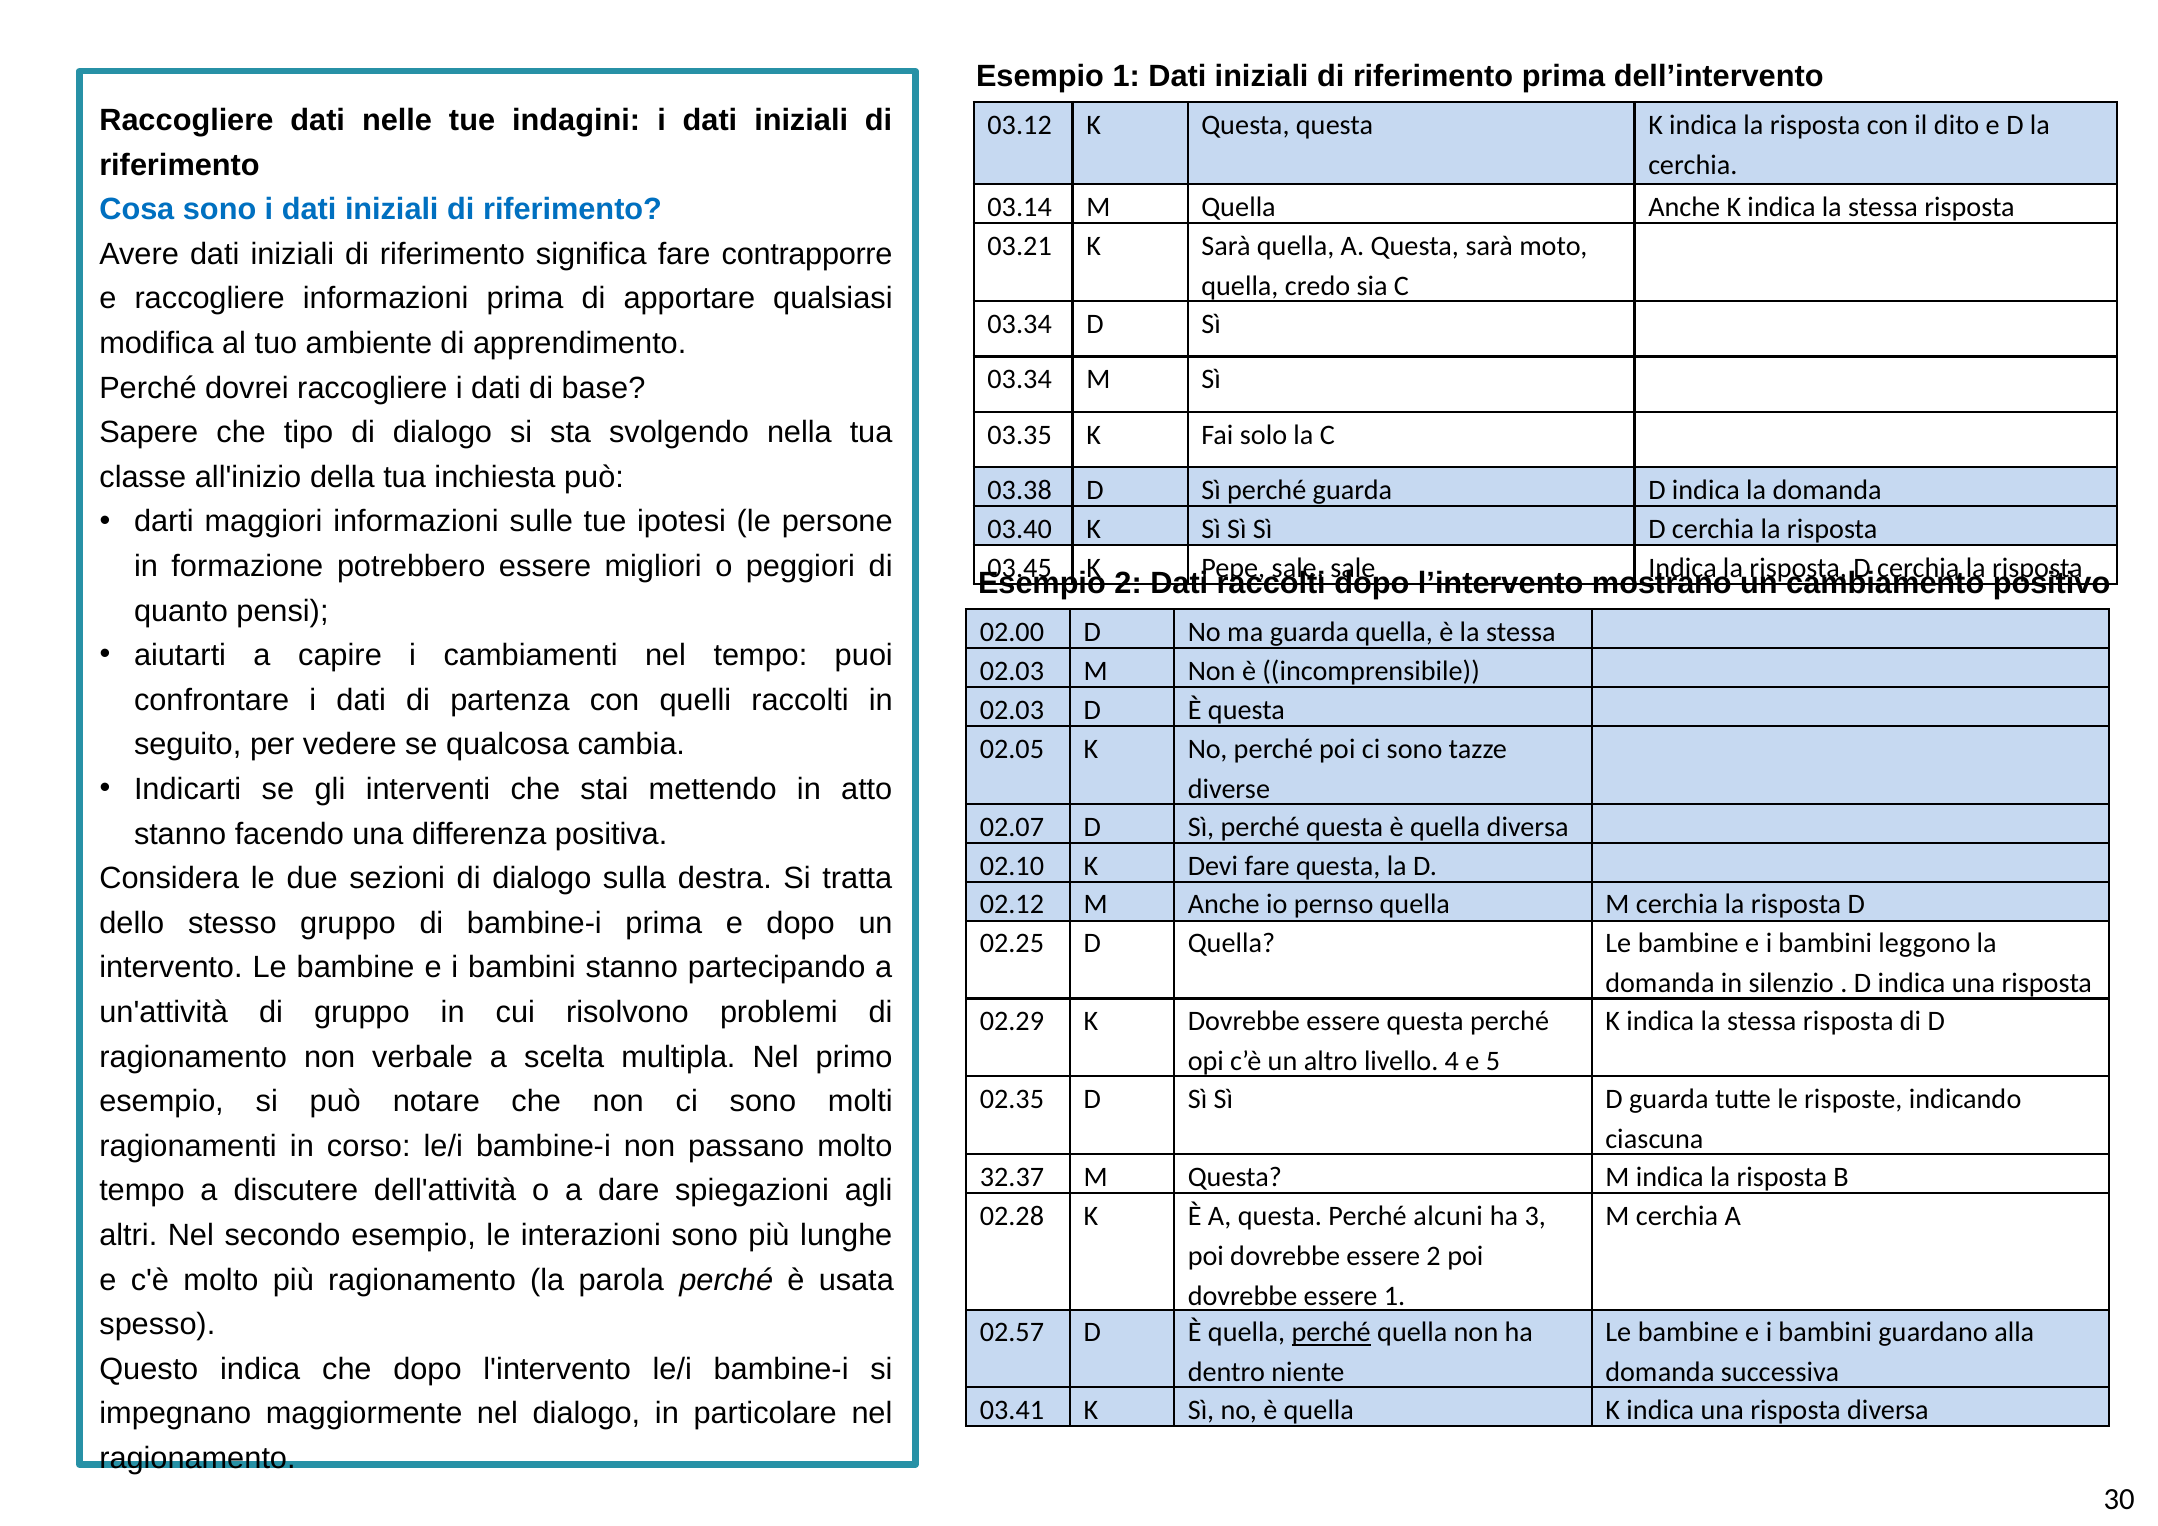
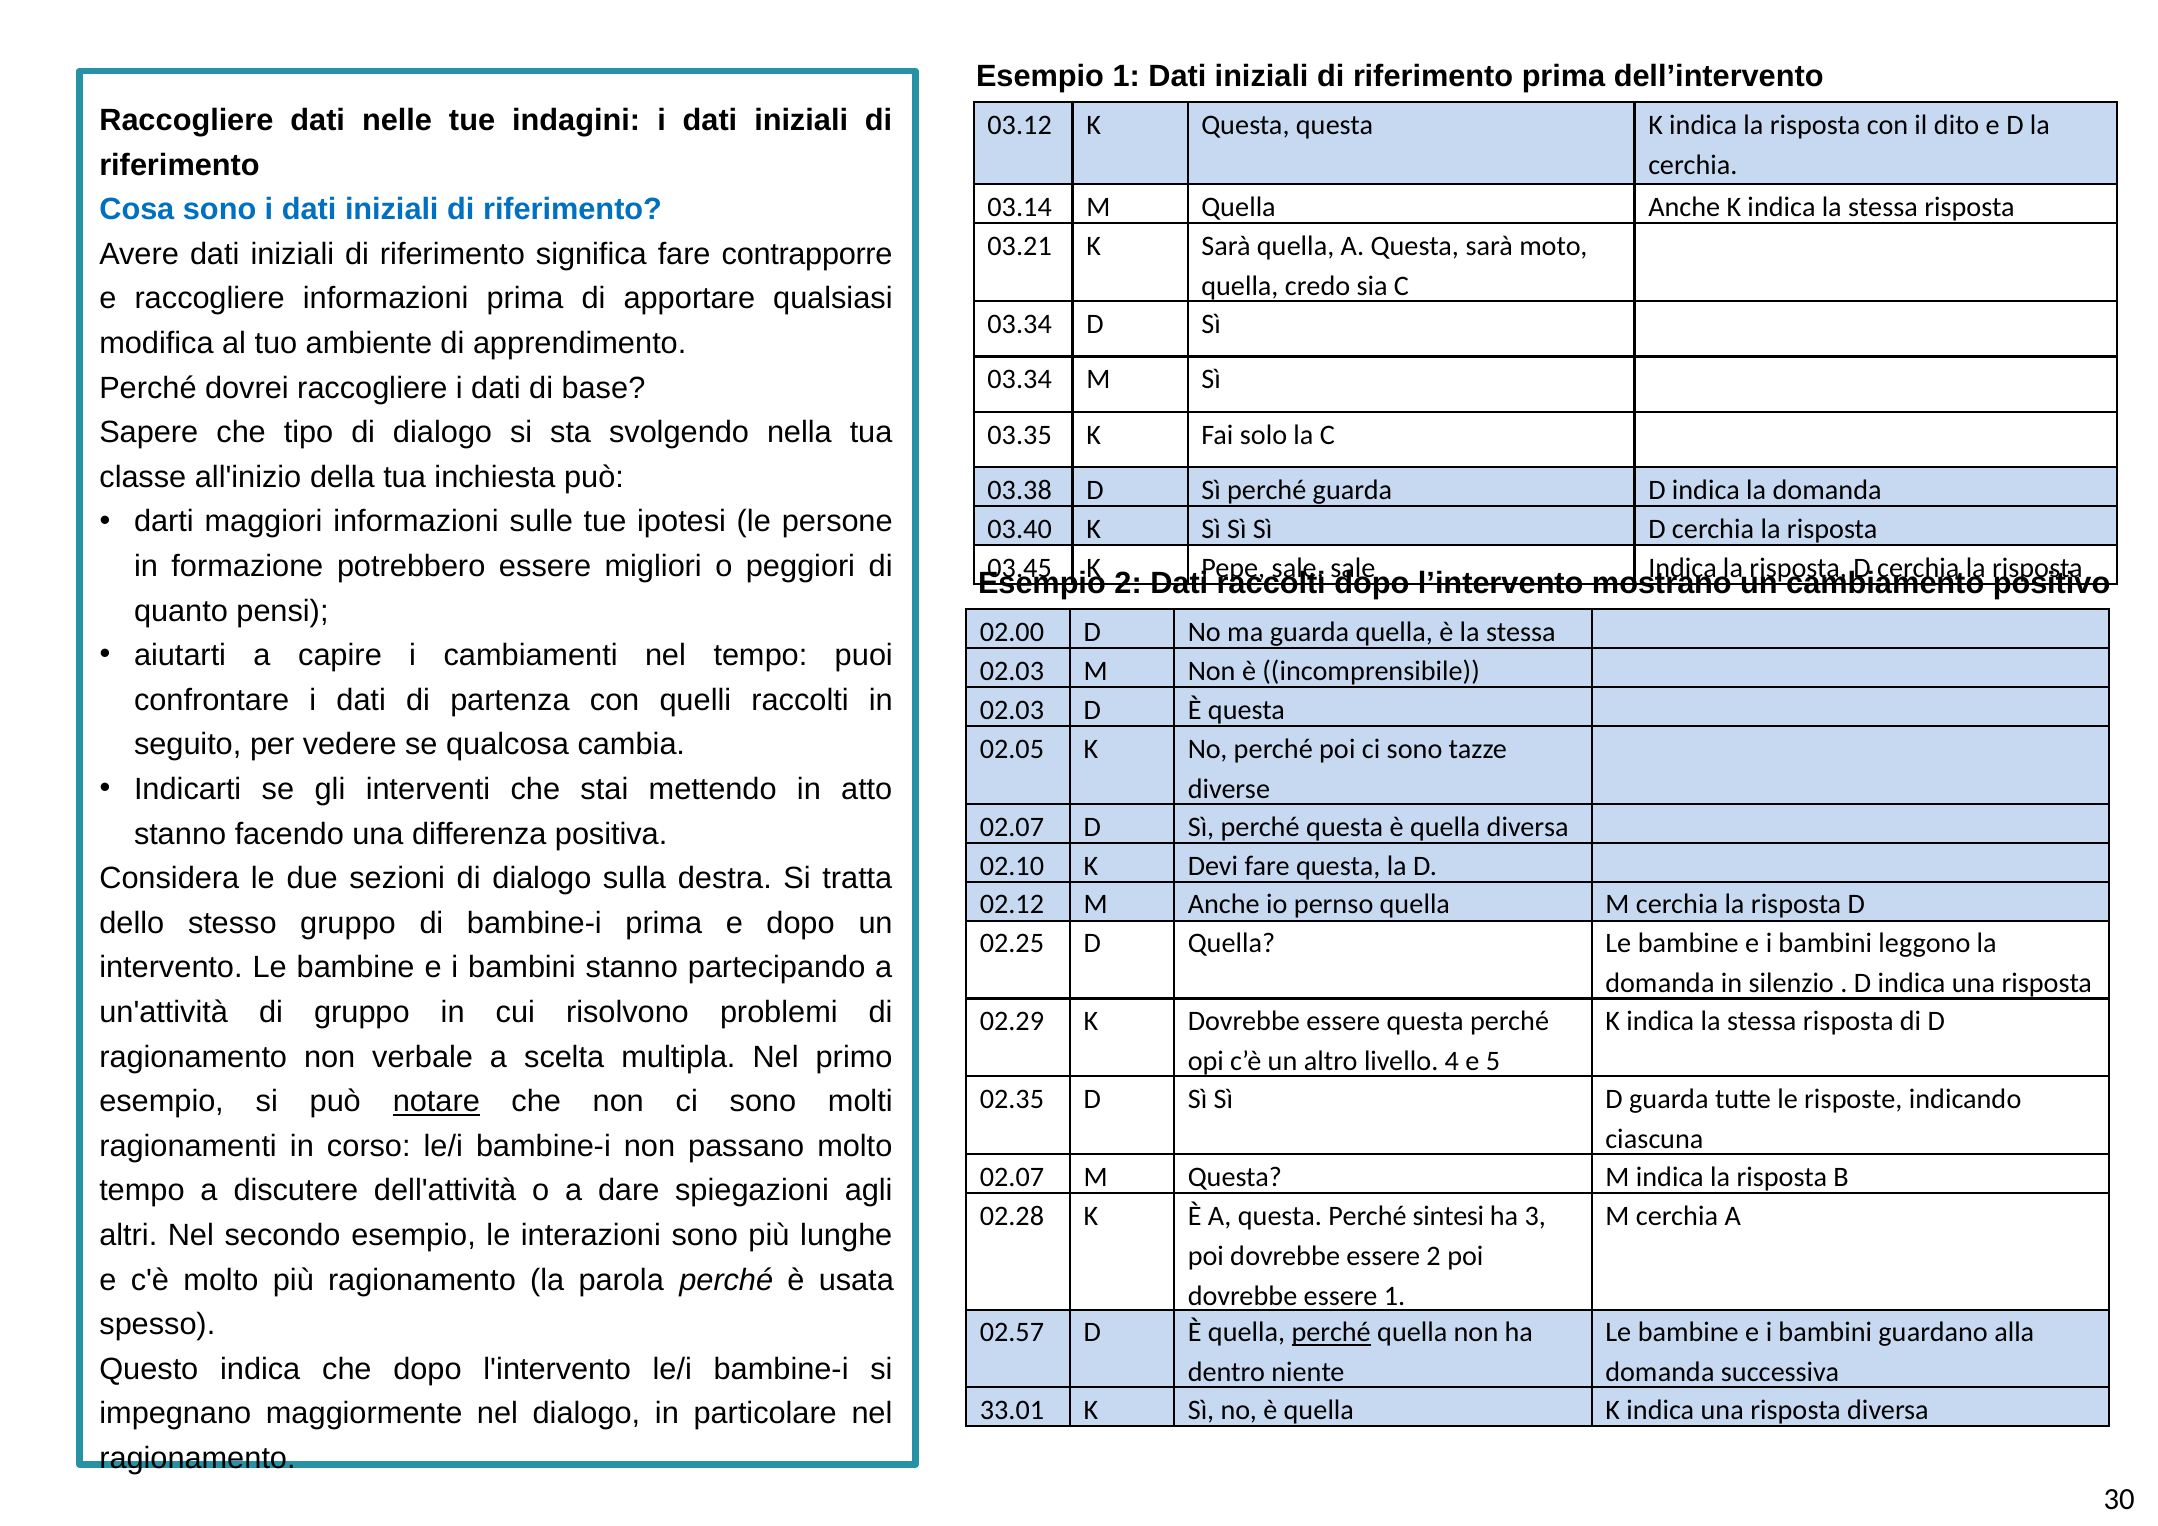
notare underline: none -> present
32.37 at (1012, 1177): 32.37 -> 02.07
alcuni: alcuni -> sintesi
03.41: 03.41 -> 33.01
